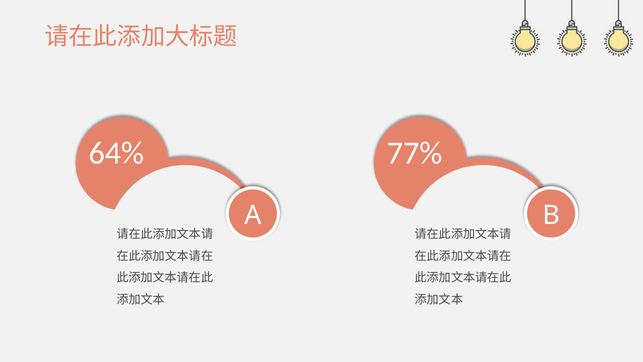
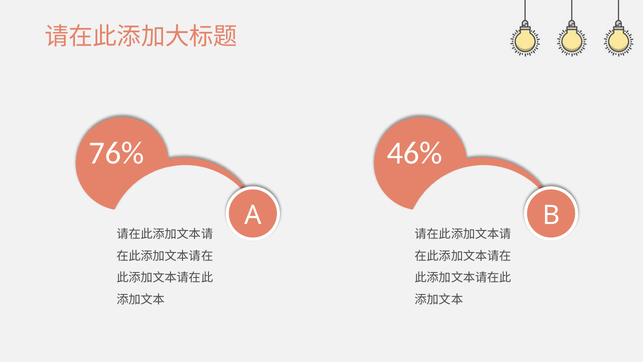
64%: 64% -> 76%
77%: 77% -> 46%
